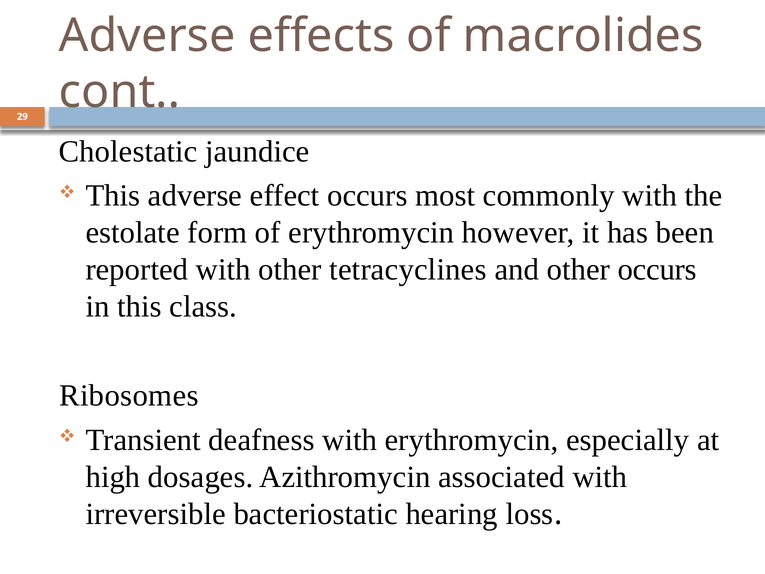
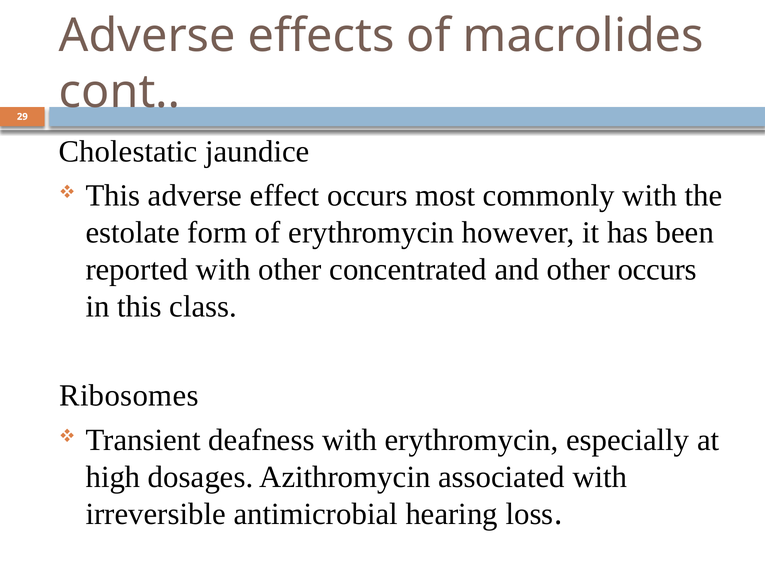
tetracyclines: tetracyclines -> concentrated
bacteriostatic: bacteriostatic -> antimicrobial
